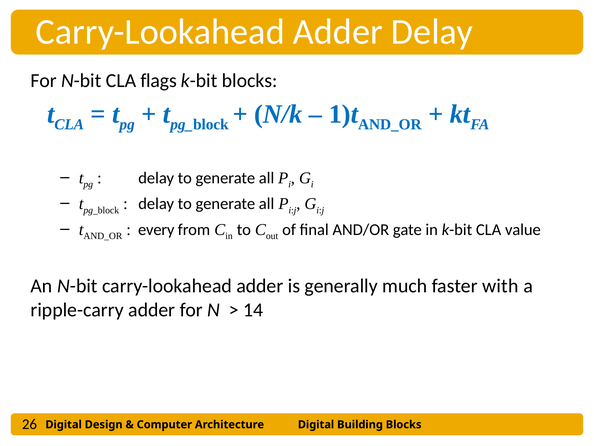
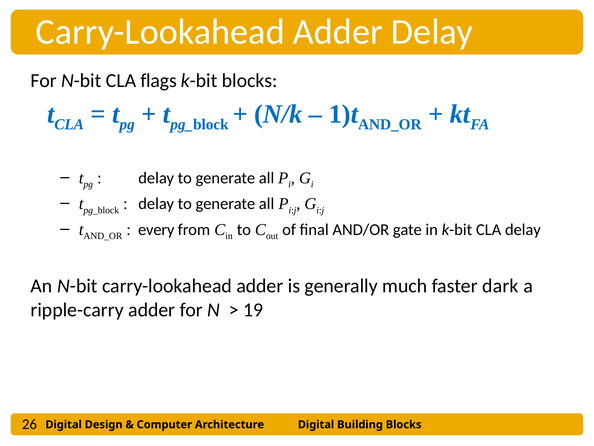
CLA value: value -> delay
with: with -> dark
14: 14 -> 19
